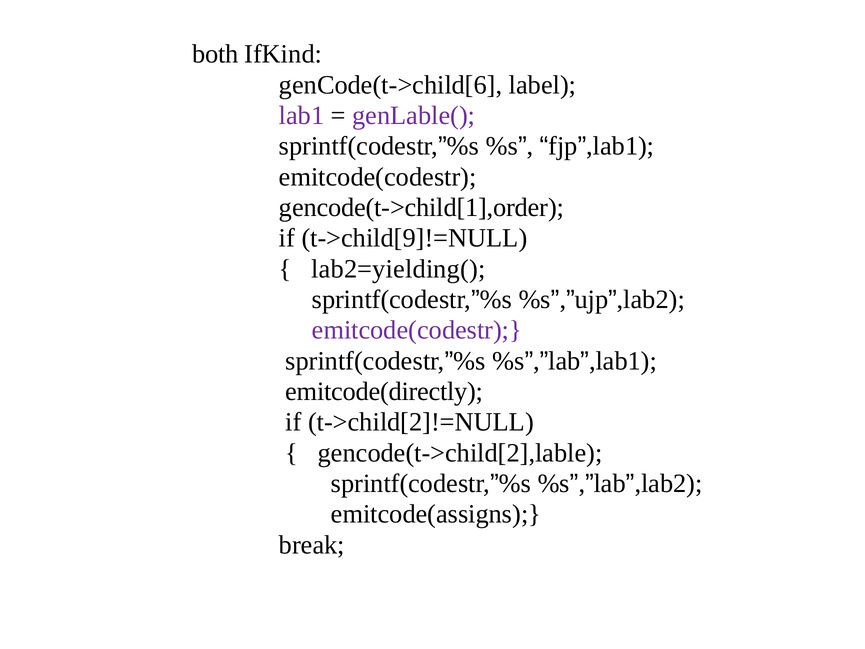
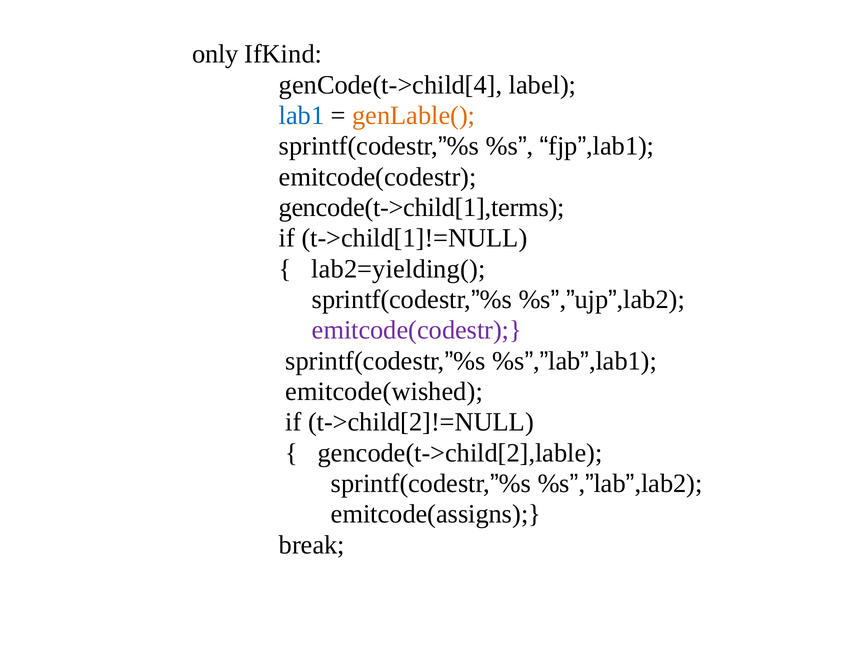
both: both -> only
genCode(t->child[6: genCode(t->child[6 -> genCode(t->child[4
lab1 colour: purple -> blue
genLable( colour: purple -> orange
gencode(t->child[1],order: gencode(t->child[1],order -> gencode(t->child[1],terms
t->child[9]!=NULL: t->child[9]!=NULL -> t->child[1]!=NULL
emitcode(directly: emitcode(directly -> emitcode(wished
